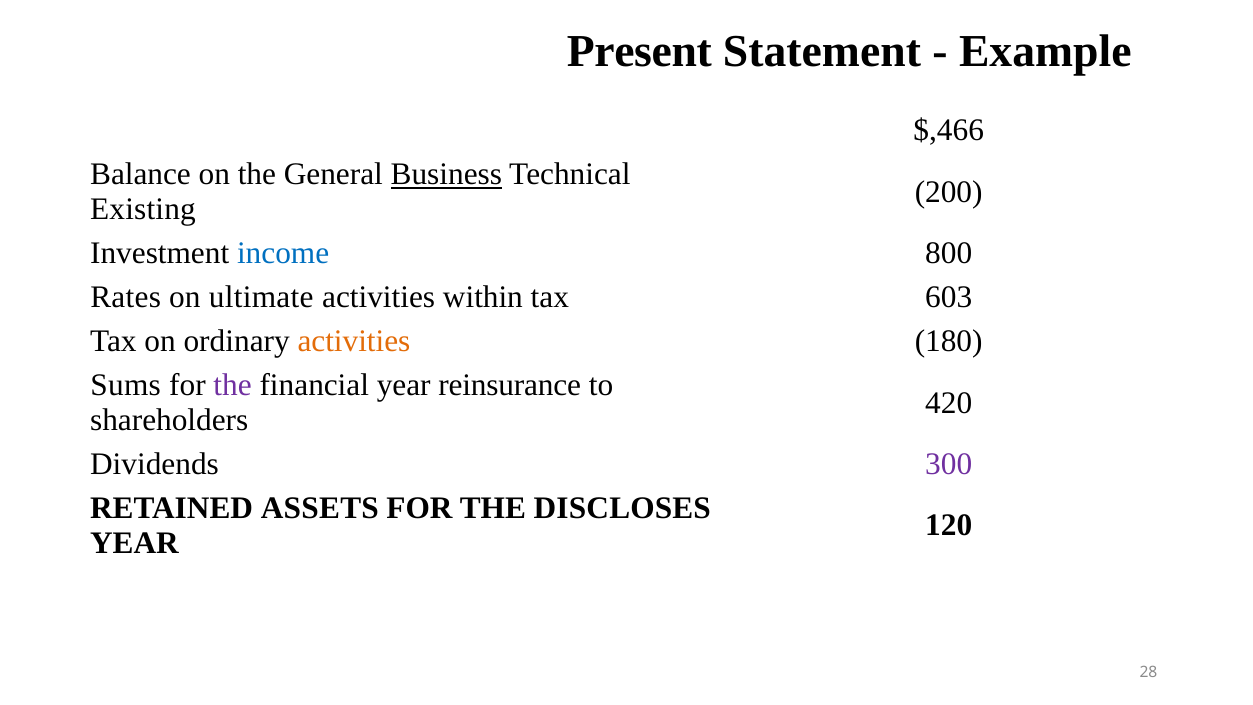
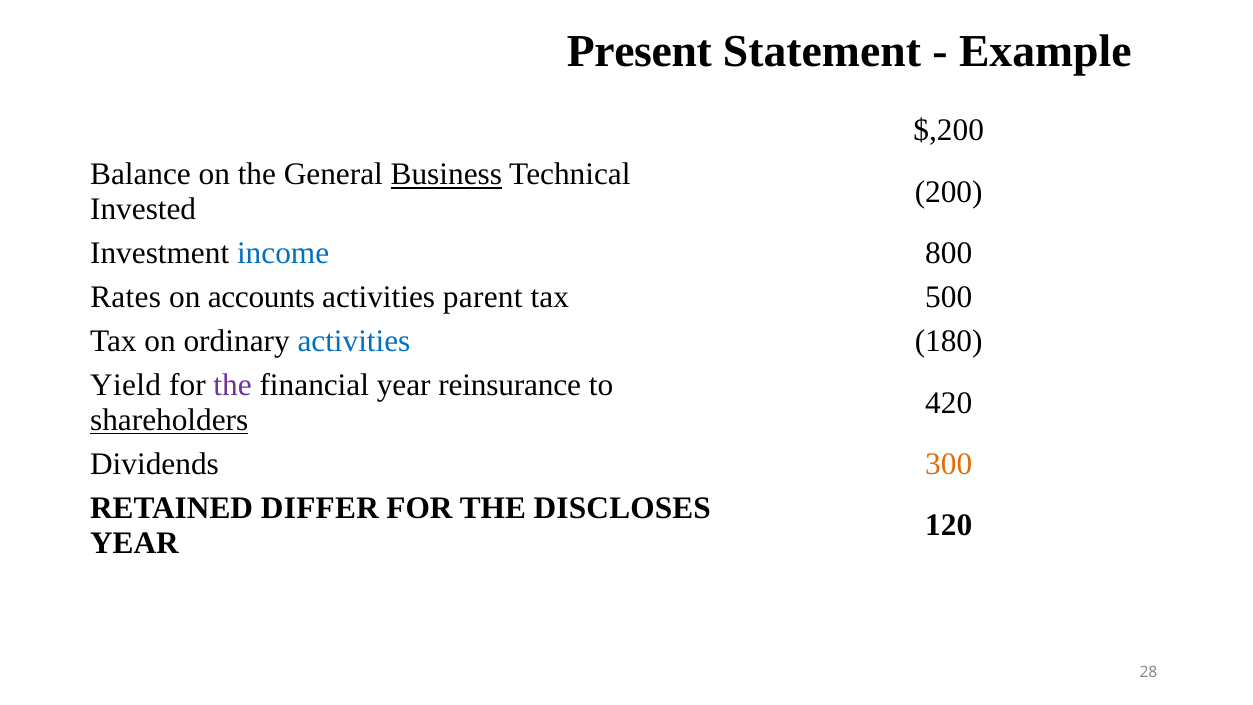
$,466: $,466 -> $,200
Existing: Existing -> Invested
ultimate: ultimate -> accounts
within: within -> parent
603: 603 -> 500
activities at (354, 341) colour: orange -> blue
Sums: Sums -> Yield
shareholders underline: none -> present
300 colour: purple -> orange
ASSETS: ASSETS -> DIFFER
